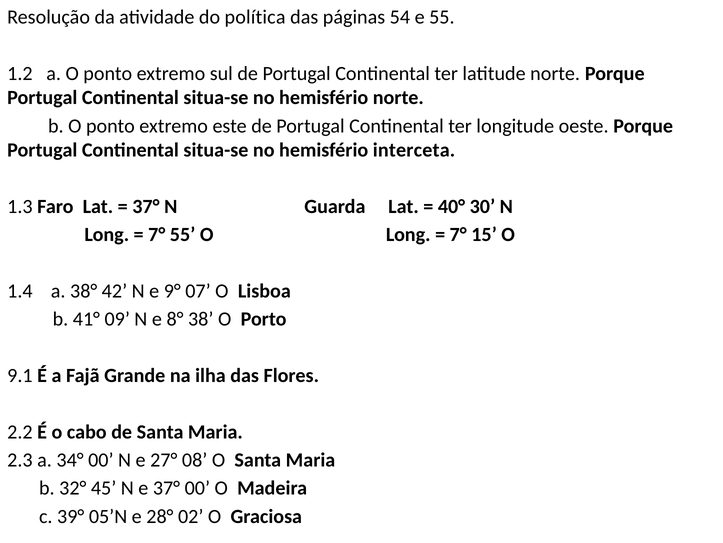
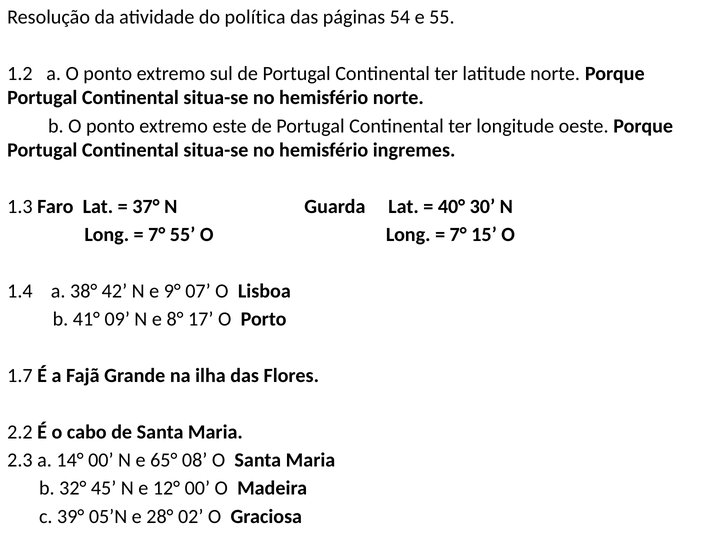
interceta: interceta -> ingremes
38: 38 -> 17
9.1: 9.1 -> 1.7
34°: 34° -> 14°
27°: 27° -> 65°
e 37°: 37° -> 12°
